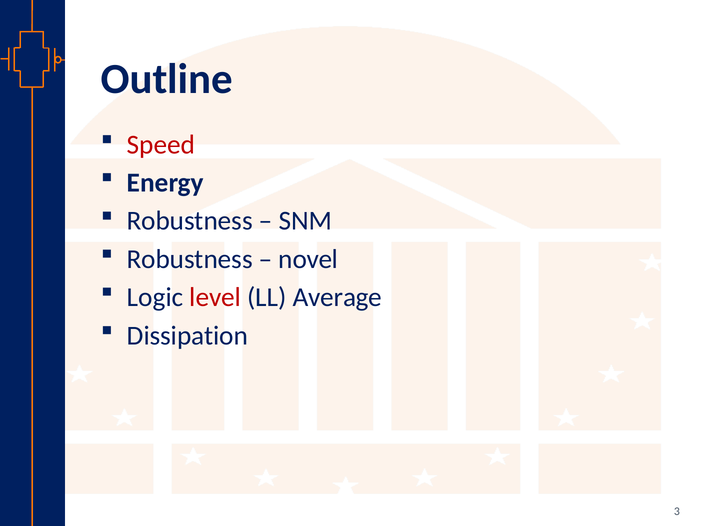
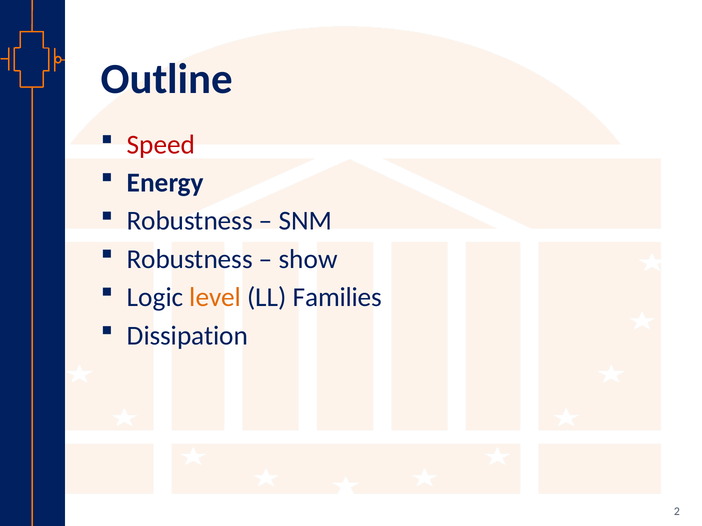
novel: novel -> show
level colour: red -> orange
Average: Average -> Families
3: 3 -> 2
